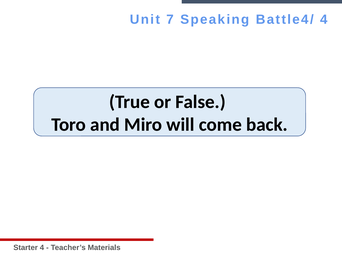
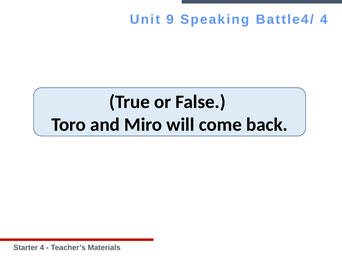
7: 7 -> 9
